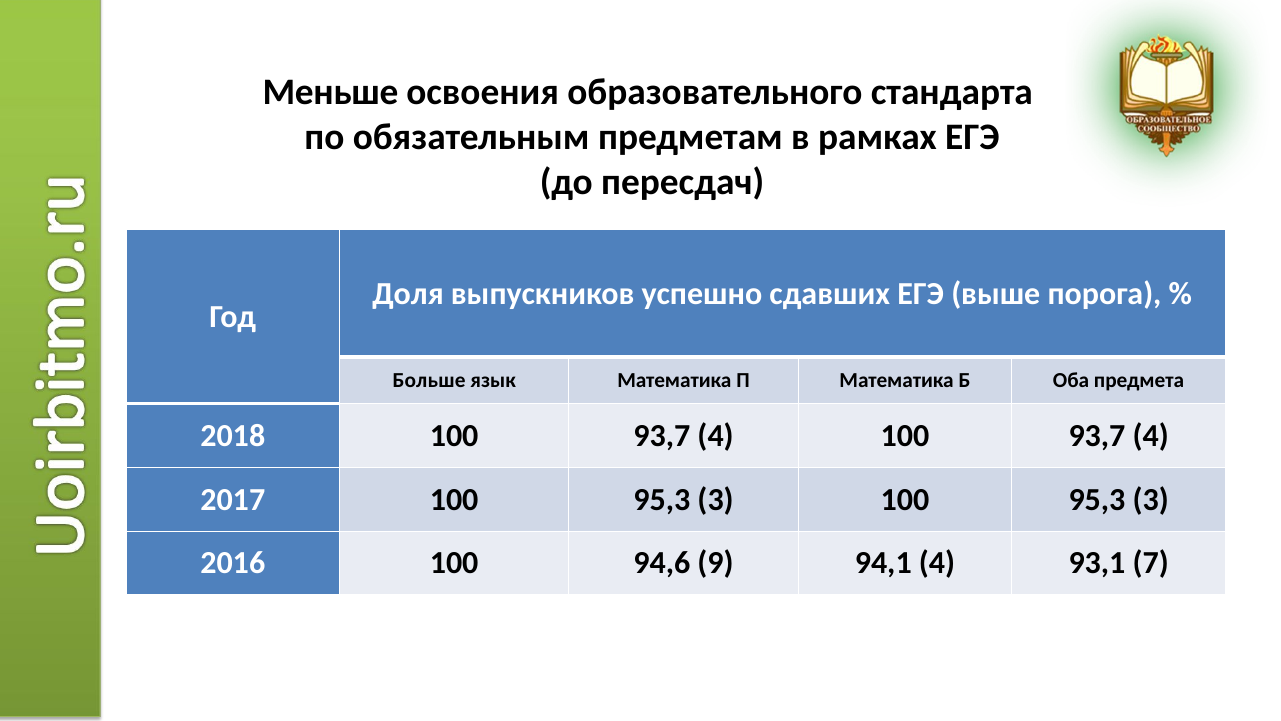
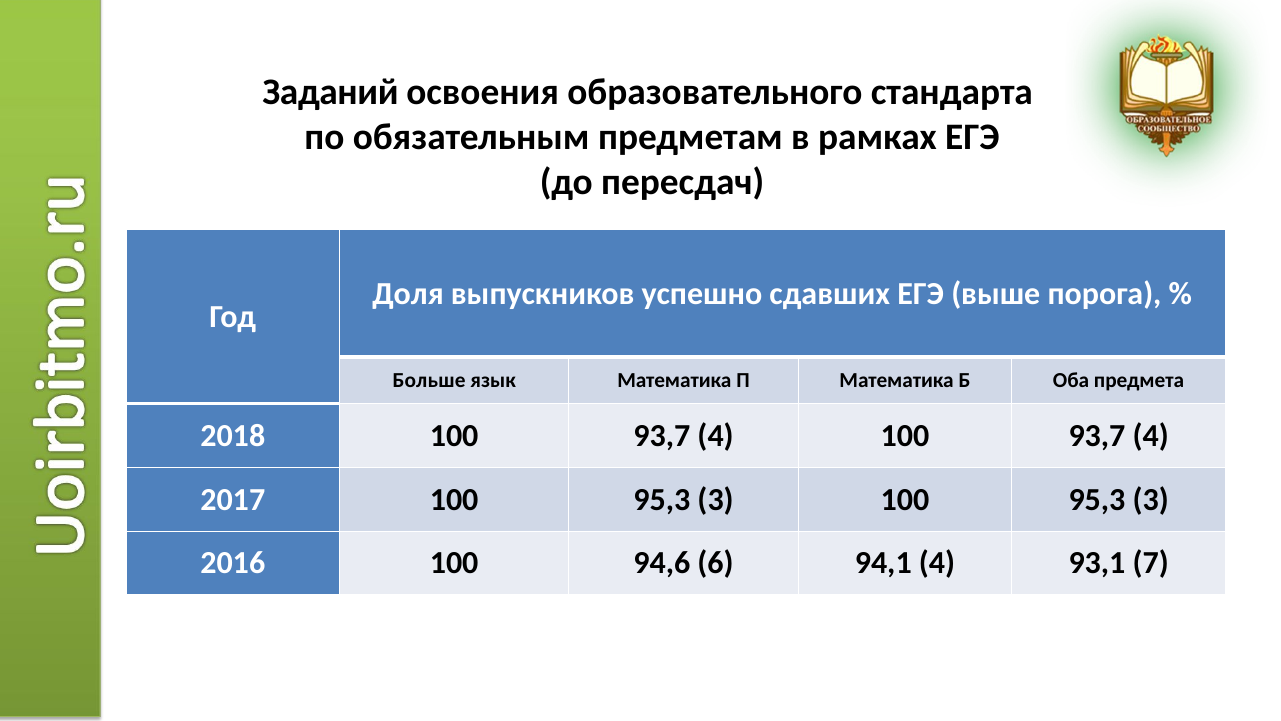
Меньше: Меньше -> Заданий
9: 9 -> 6
